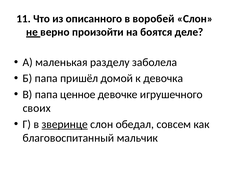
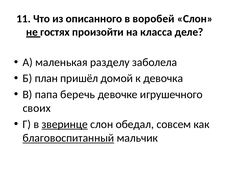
верно: верно -> гостях
боятся: боятся -> класса
Б папа: папа -> план
ценное: ценное -> беречь
благовоспитанный underline: none -> present
